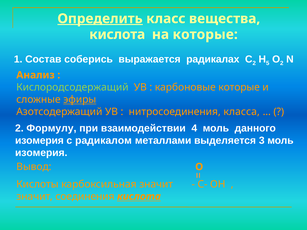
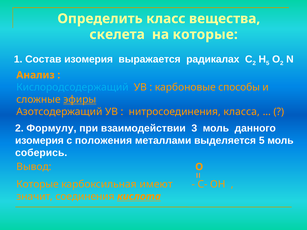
Определить underline: present -> none
кислота at (117, 35): кислота -> скелета
Состав соберись: соберись -> изомерия
Кислородсодержащий colour: light green -> light blue
карбоновые которые: которые -> способы
4: 4 -> 3
радикалом: радикалом -> положения
выделяется 3: 3 -> 5
изомерия at (41, 153): изомерия -> соберись
Кислоты at (37, 184): Кислоты -> Которые
карбоксильная значит: значит -> имеют
